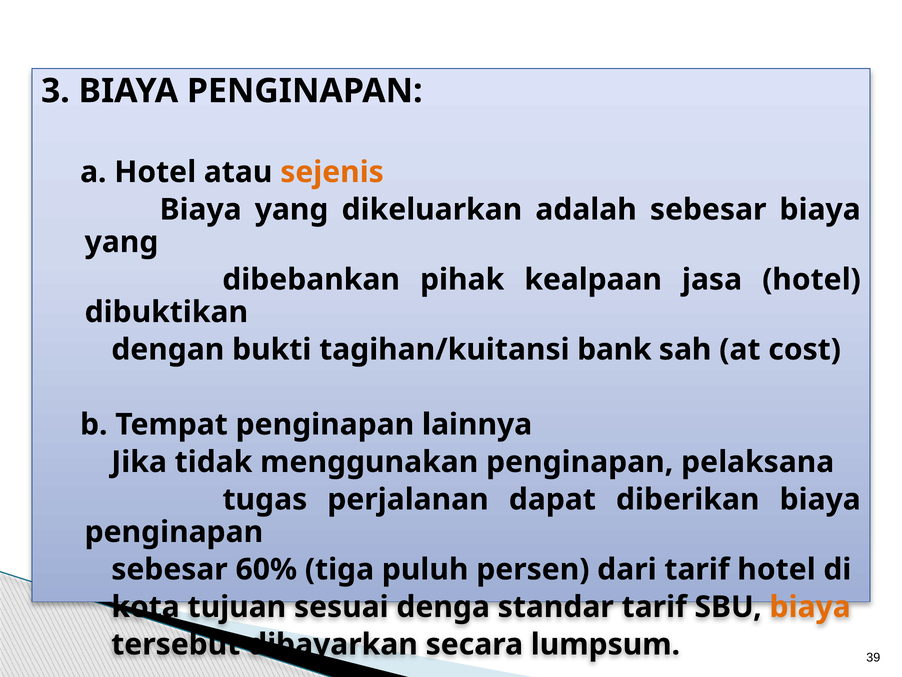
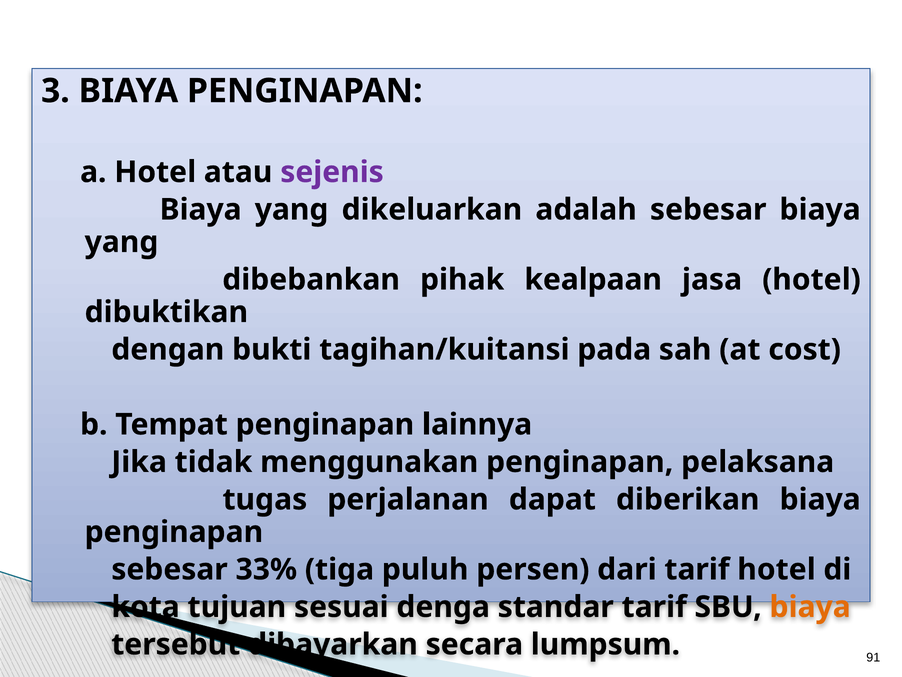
sejenis colour: orange -> purple
bank: bank -> pada
60%: 60% -> 33%
39: 39 -> 91
